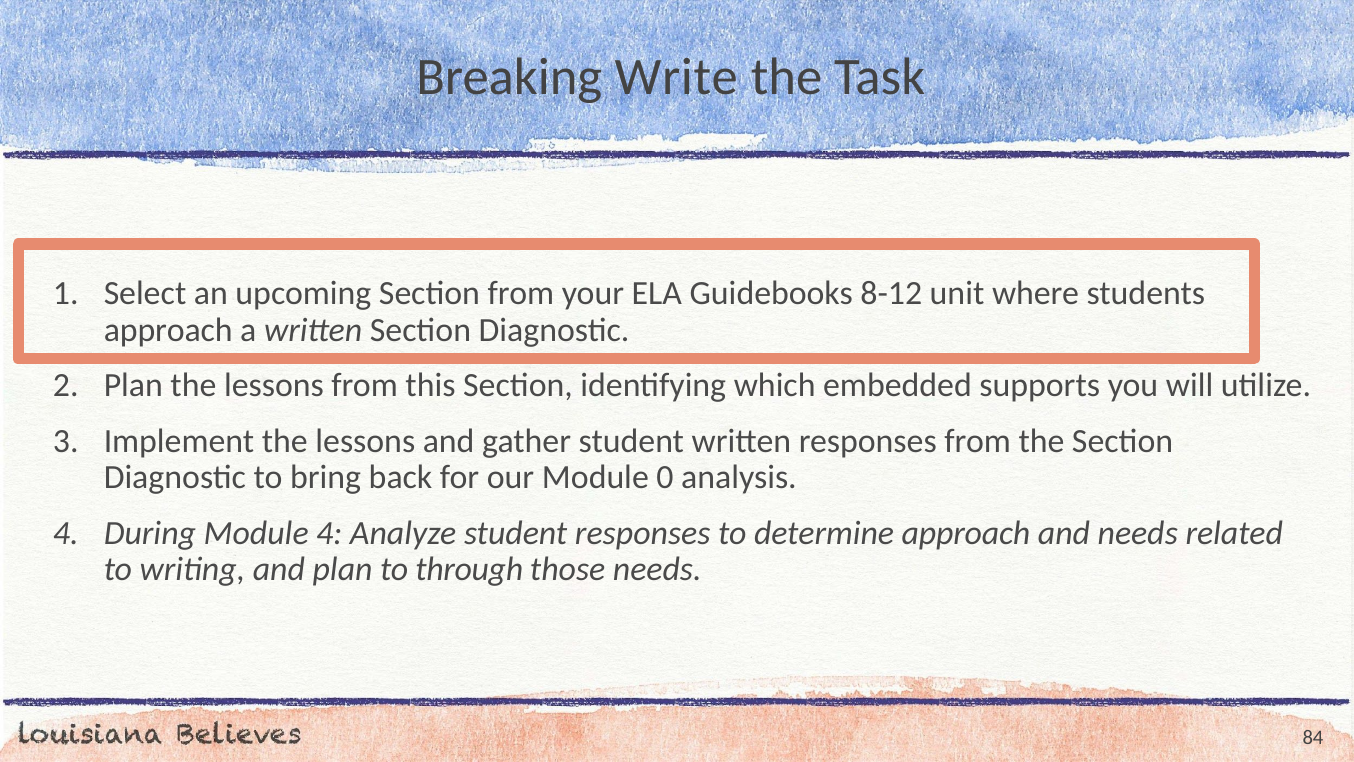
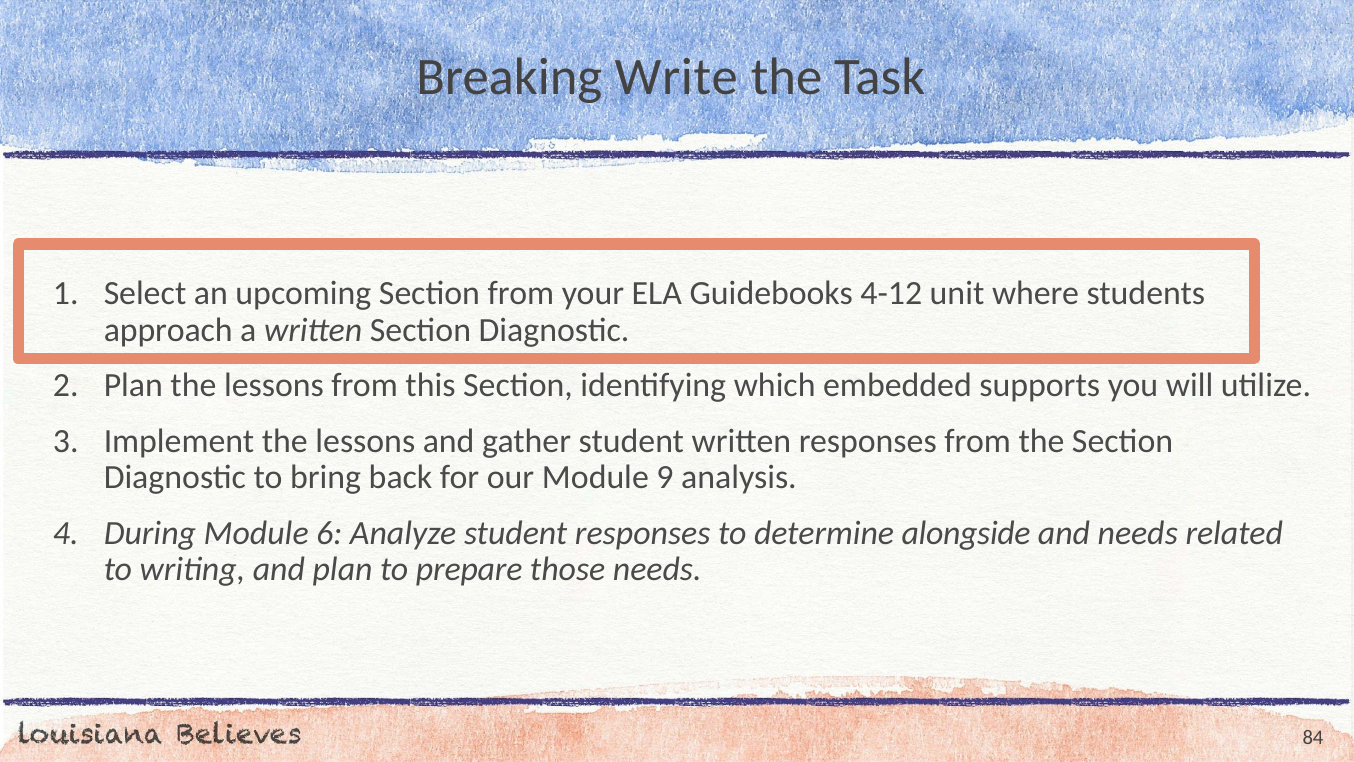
8-12: 8-12 -> 4-12
0: 0 -> 9
Module 4: 4 -> 6
determine approach: approach -> alongside
through: through -> prepare
